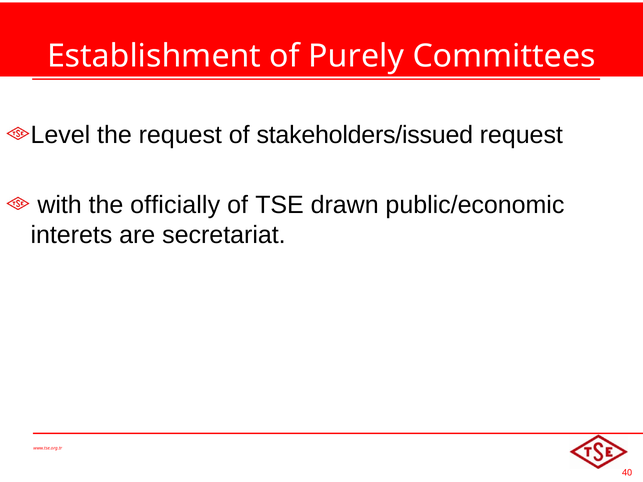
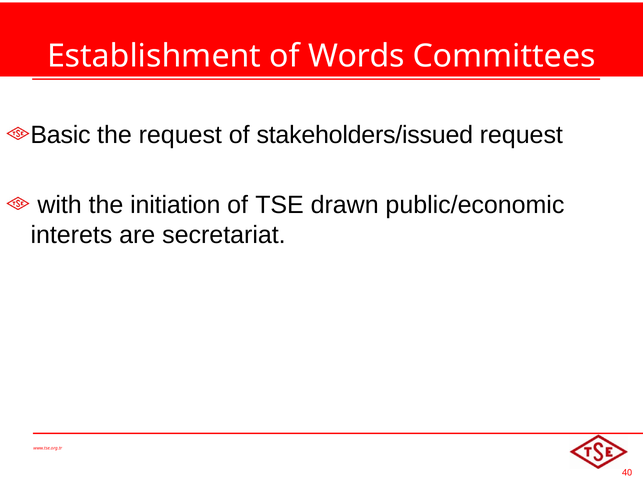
Purely: Purely -> Words
Level: Level -> Basic
officially: officially -> initiation
